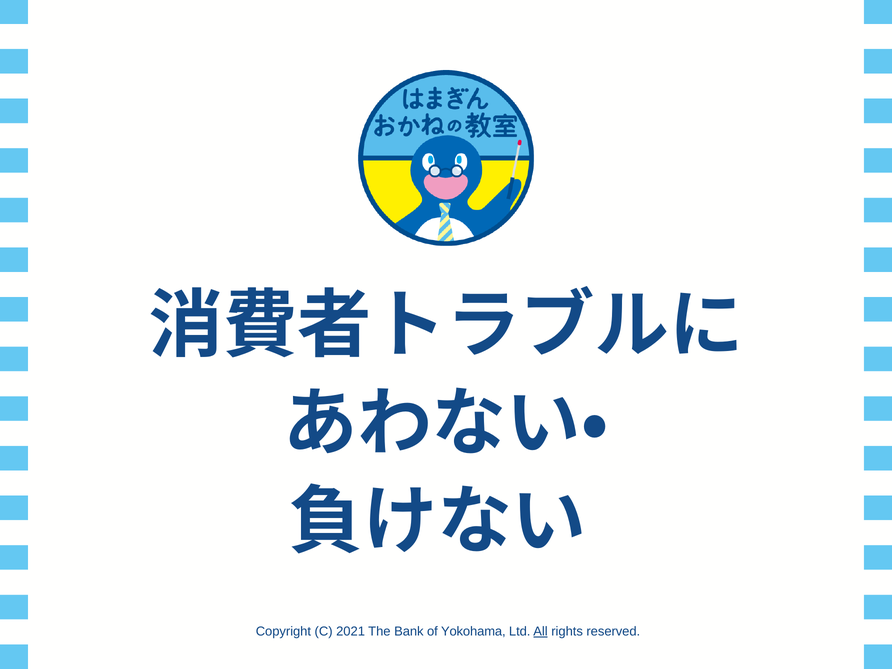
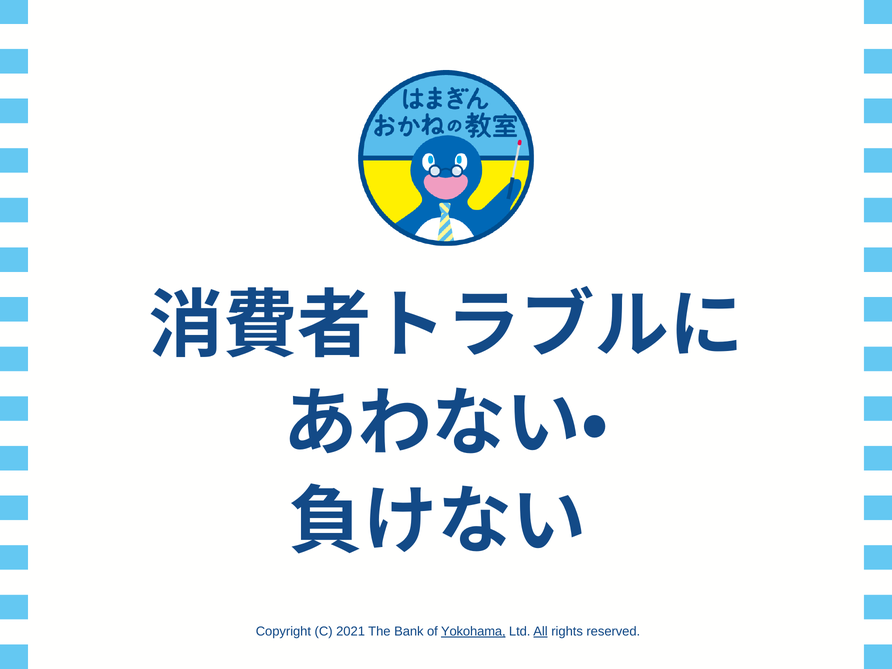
Yokohama underline: none -> present
